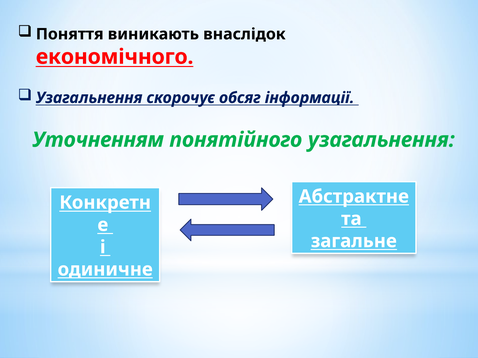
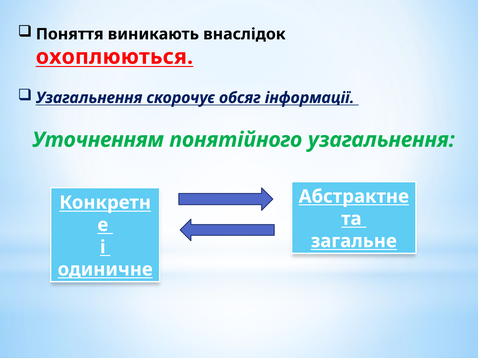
економічного: економічного -> охоплюються
